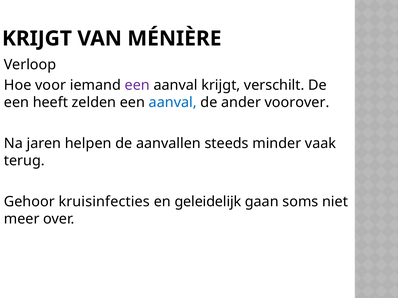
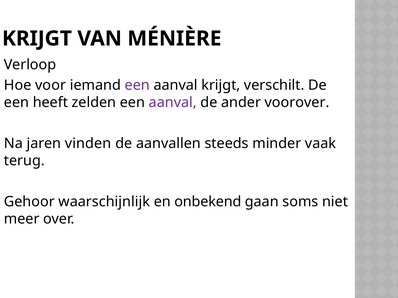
aanval at (173, 102) colour: blue -> purple
helpen: helpen -> vinden
kruisinfecties: kruisinfecties -> waarschijnlijk
geleidelijk: geleidelijk -> onbekend
